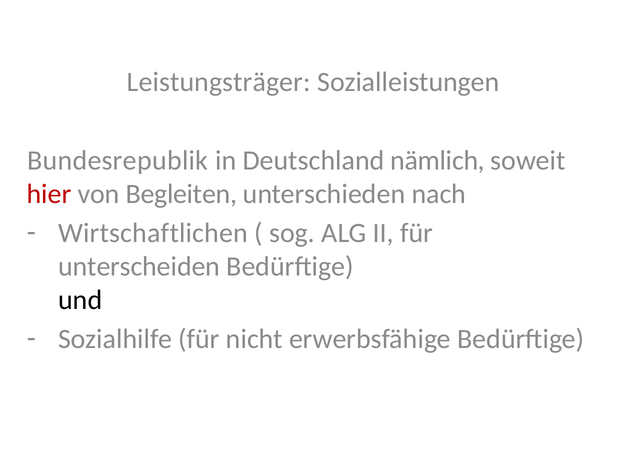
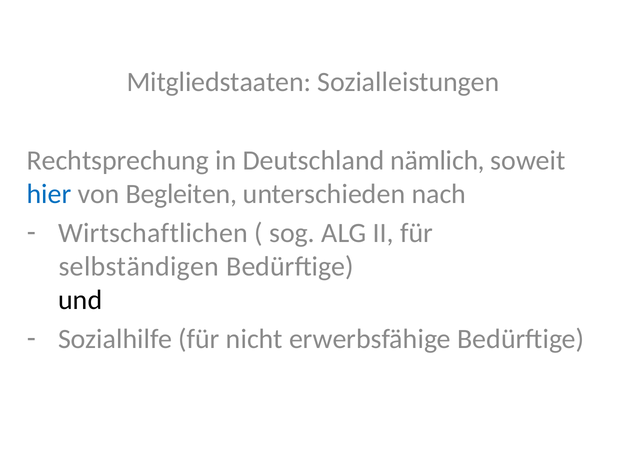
Leistungsträger: Leistungsträger -> Mitgliedstaaten
Bundesrepublik: Bundesrepublik -> Rechtsprechung
hier colour: red -> blue
unterscheiden: unterscheiden -> selbständigen
